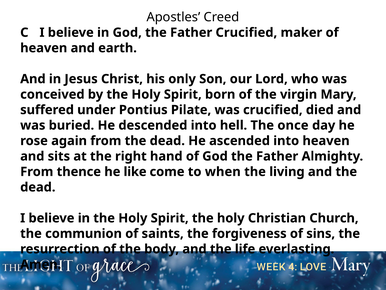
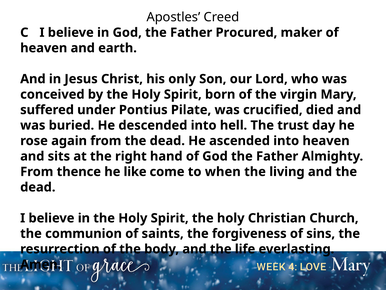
Father Crucified: Crucified -> Procured
once: once -> trust
